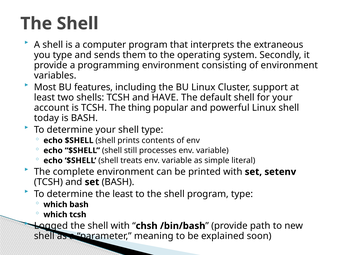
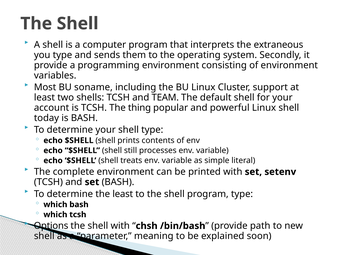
features: features -> soname
HAVE: HAVE -> TEAM
Logged: Logged -> Options
